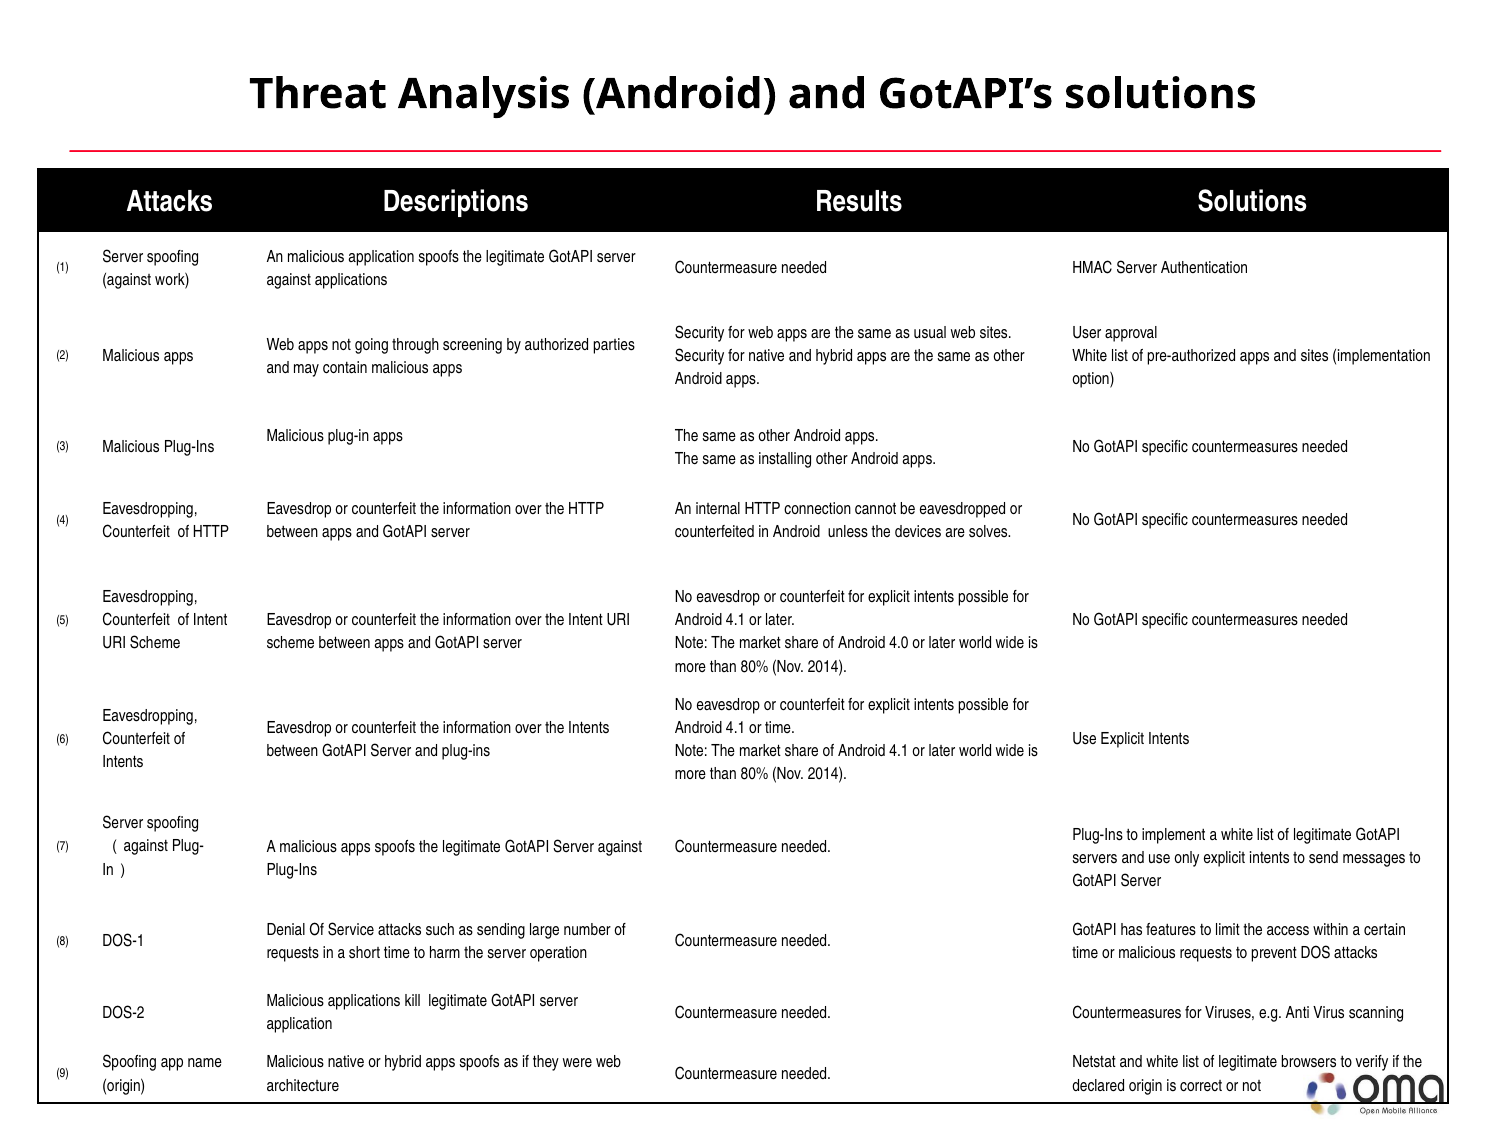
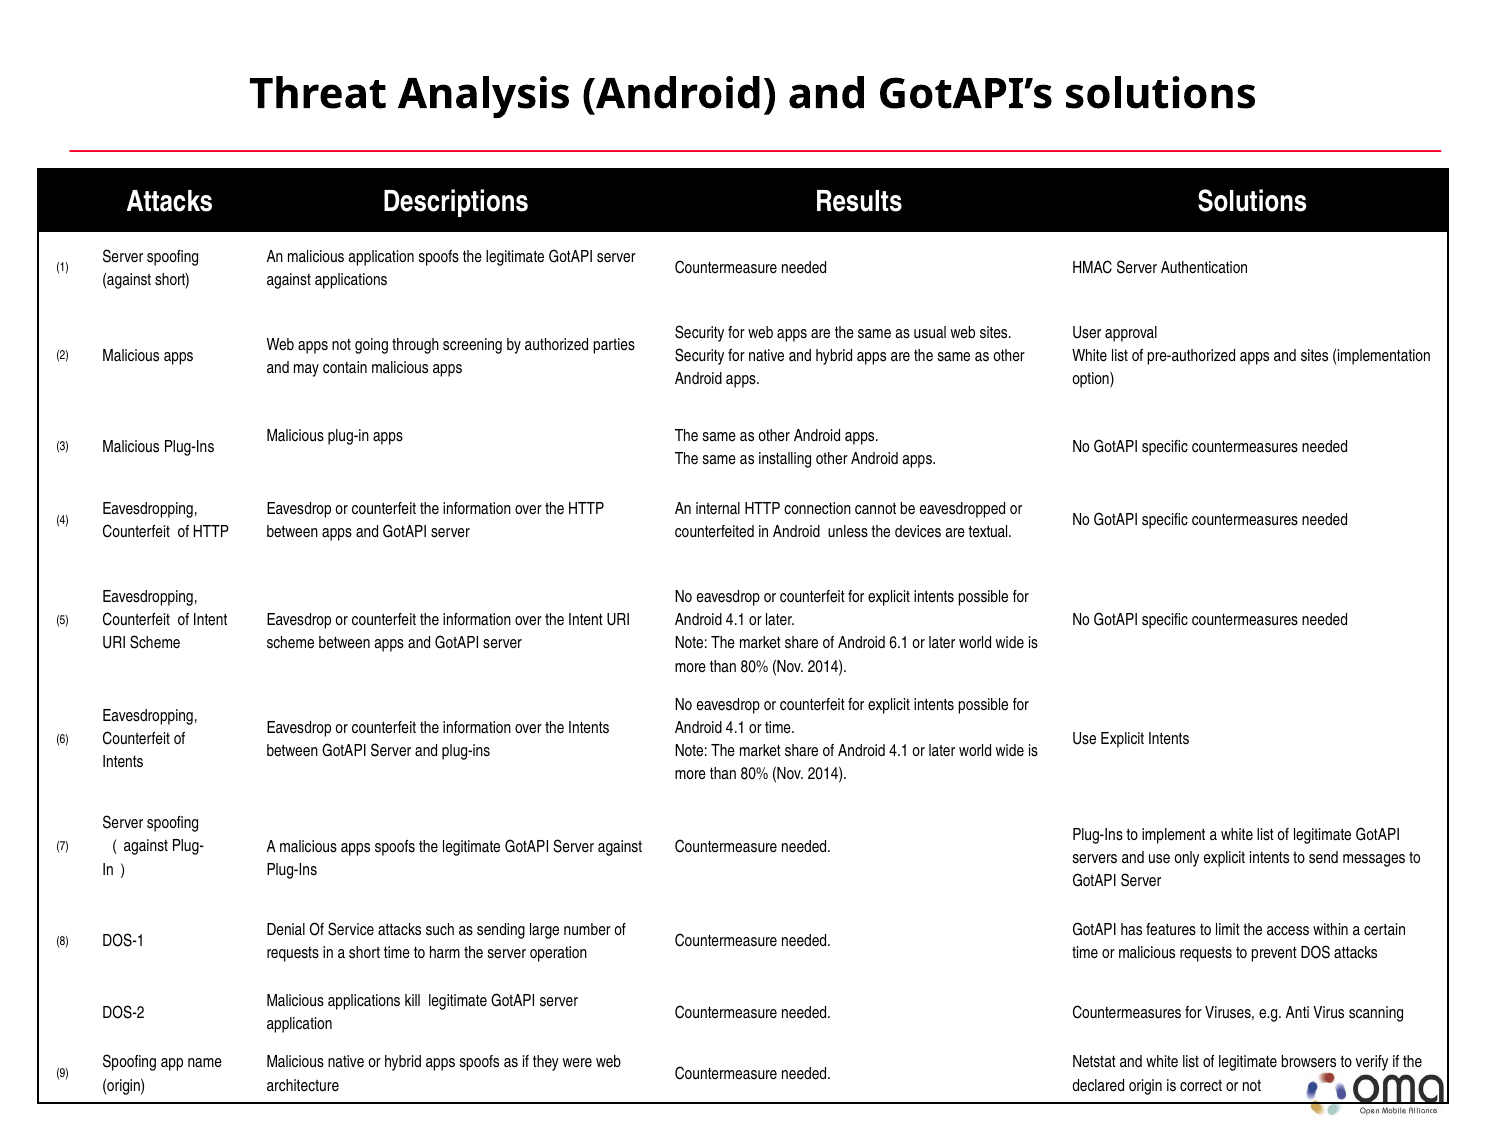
against work: work -> short
solves: solves -> textual
4.0: 4.0 -> 6.1
